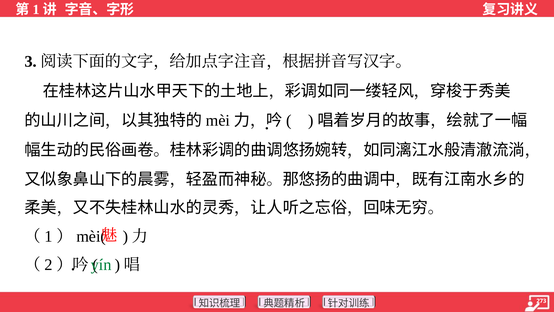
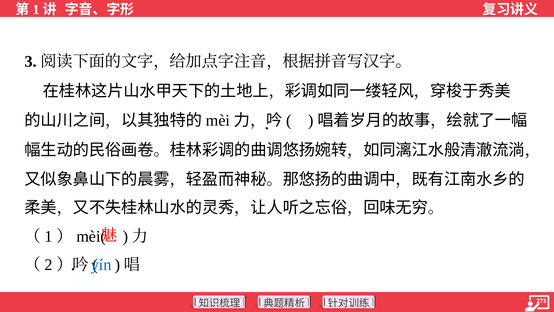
yín colour: green -> blue
